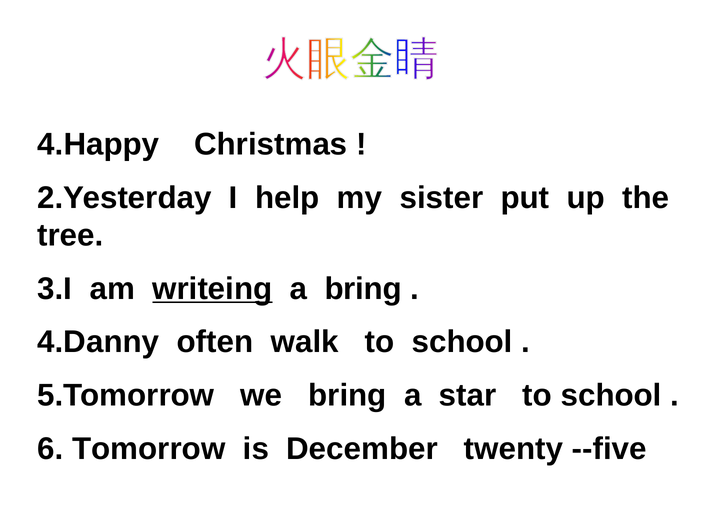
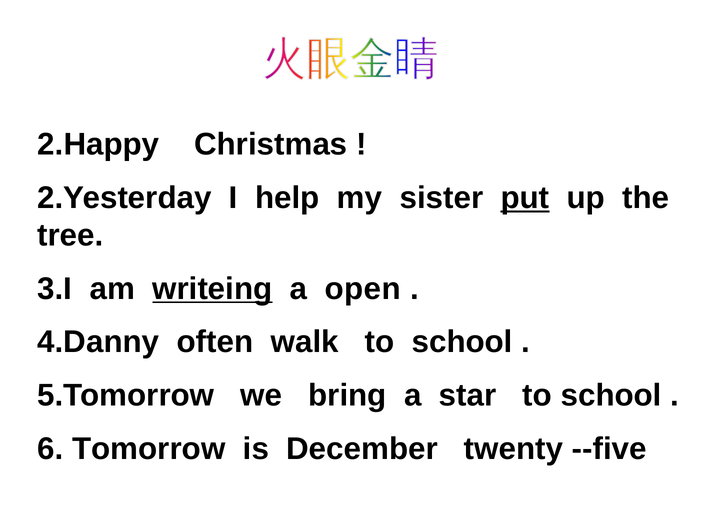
4.Happy: 4.Happy -> 2.Happy
put underline: none -> present
a bring: bring -> open
